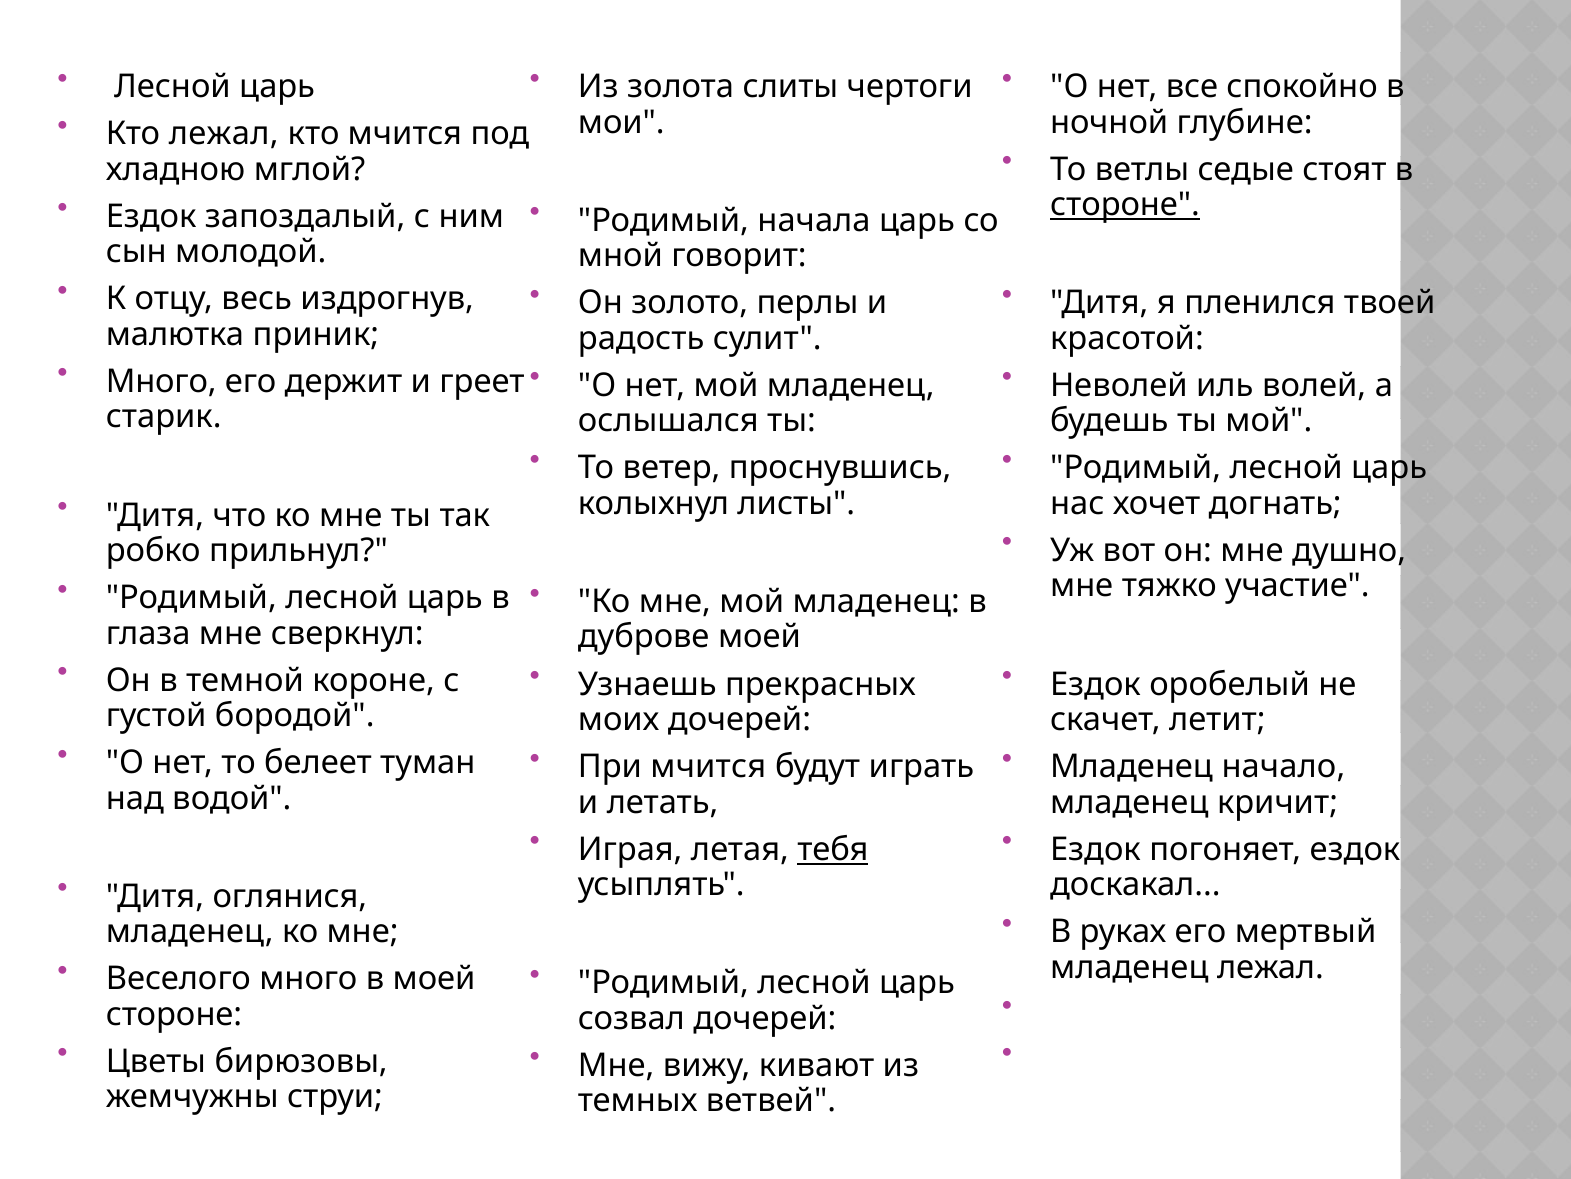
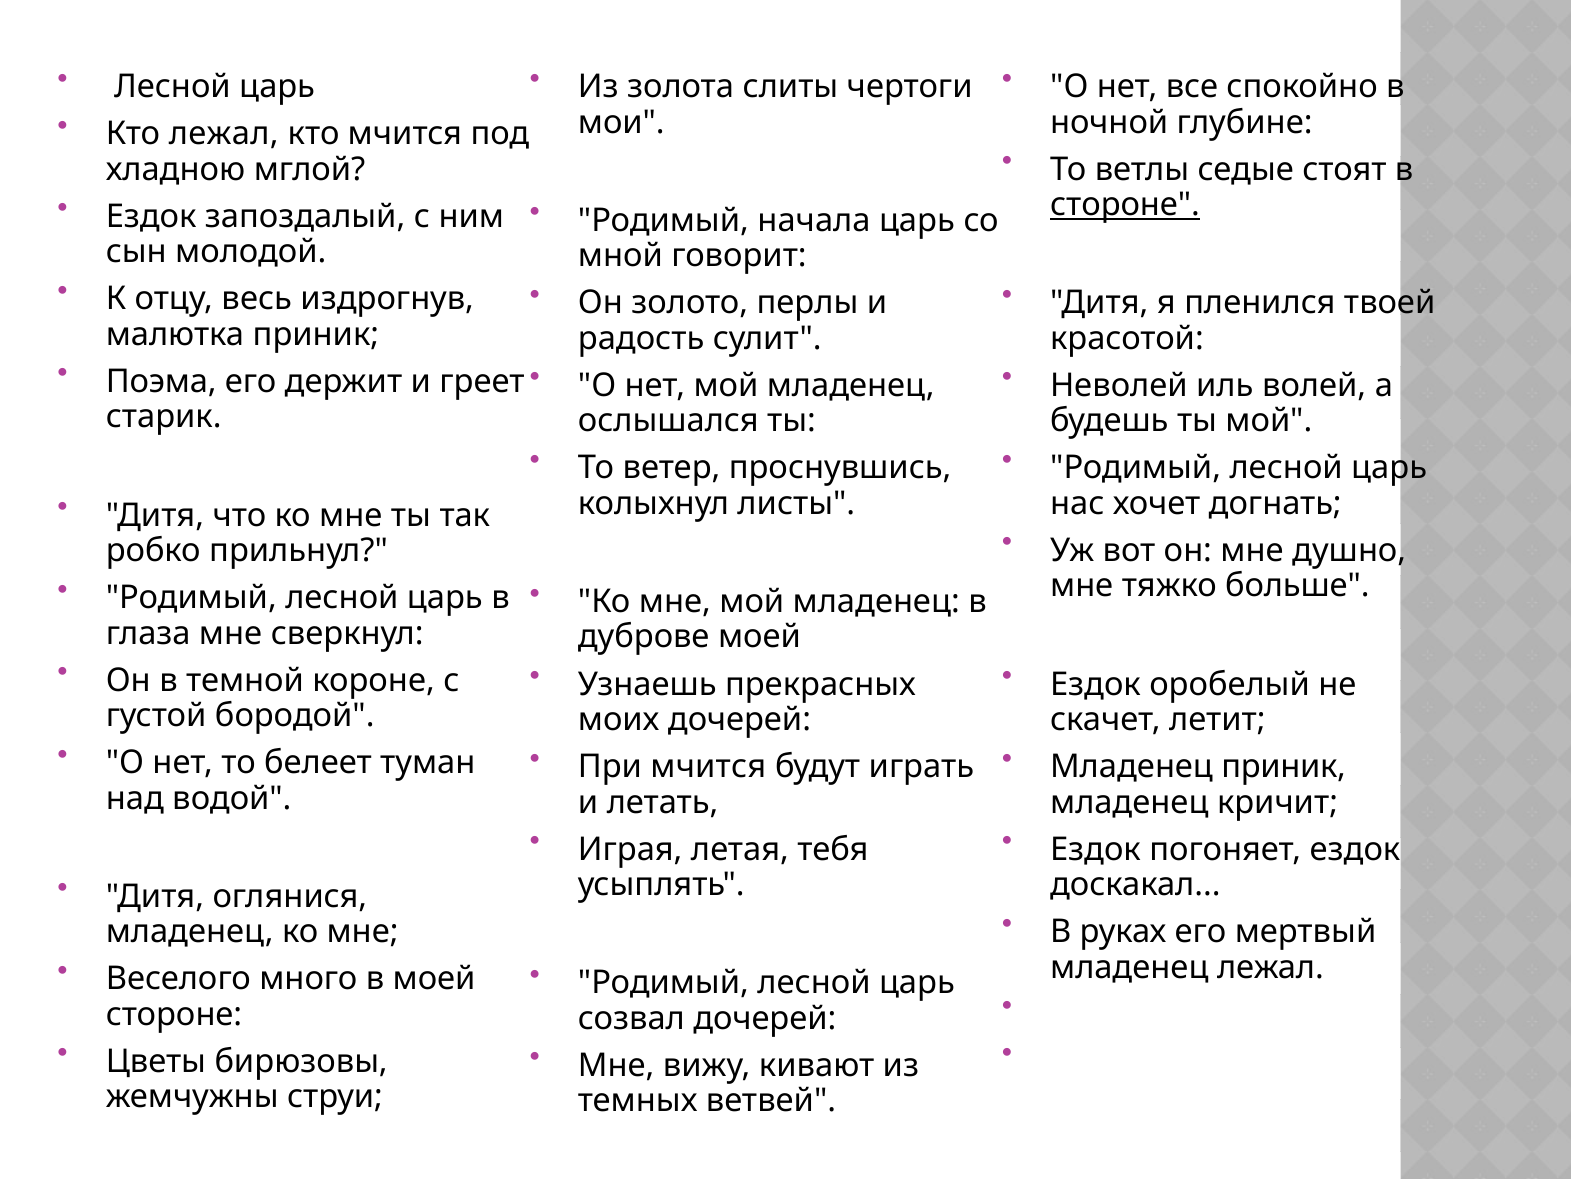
Много at (161, 381): Много -> Поэма
участие: участие -> больше
Младенец начало: начало -> приник
тебя underline: present -> none
